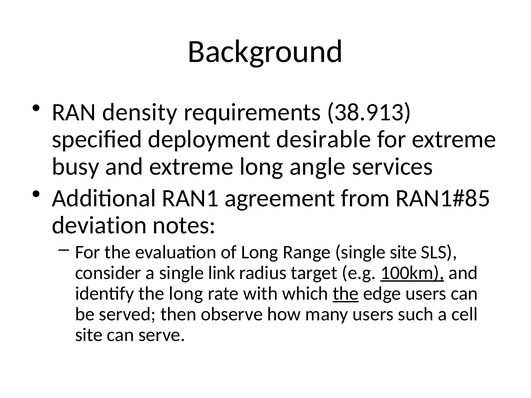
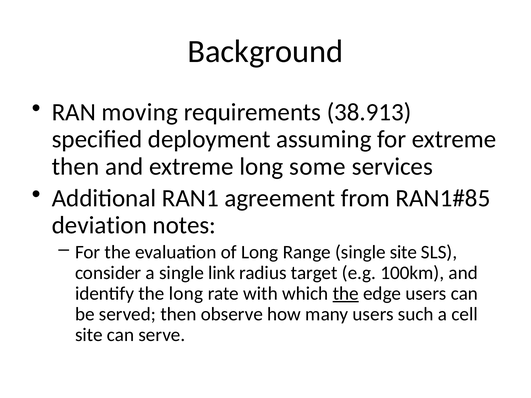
density: density -> moving
desirable: desirable -> assuming
busy at (76, 167): busy -> then
angle: angle -> some
100km underline: present -> none
